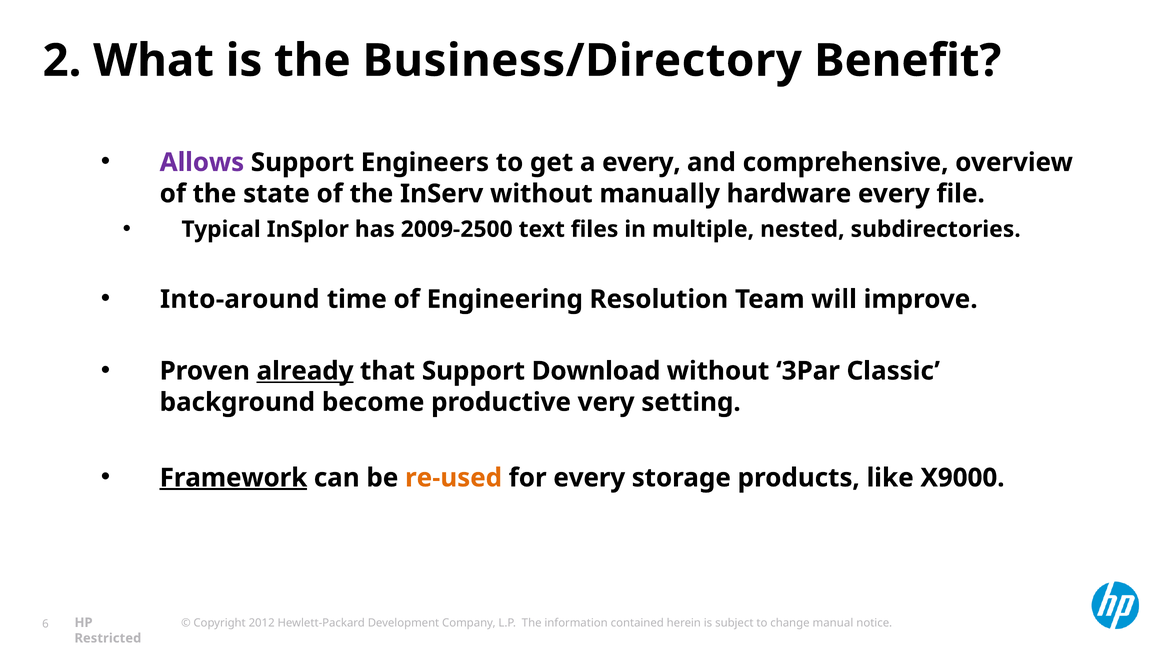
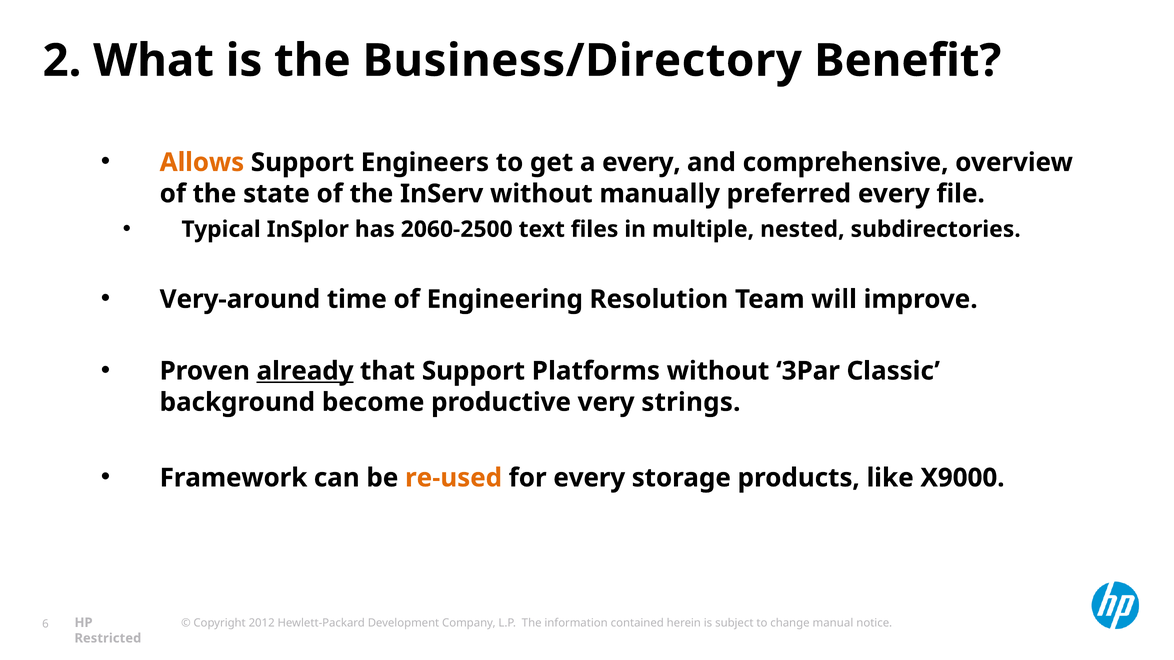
Allows colour: purple -> orange
hardware: hardware -> preferred
2009-2500: 2009-2500 -> 2060-2500
Into-around: Into-around -> Very-around
Download: Download -> Platforms
setting: setting -> strings
Framework underline: present -> none
